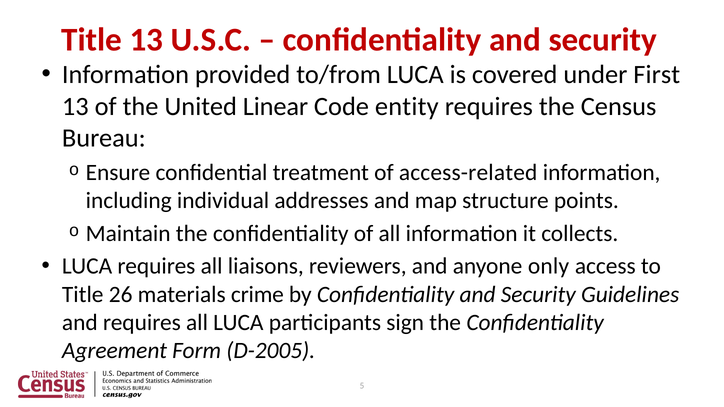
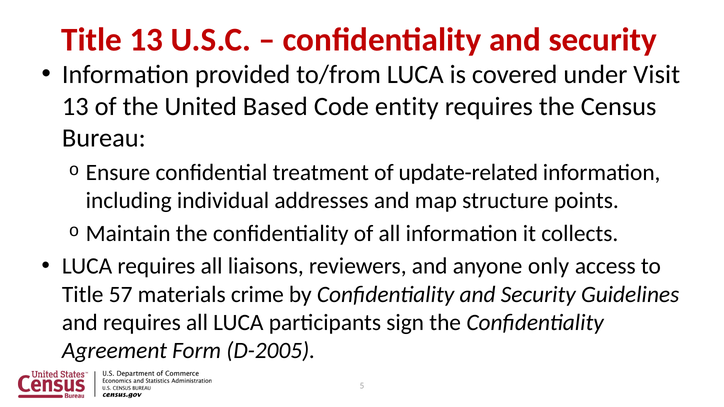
First: First -> Visit
Linear: Linear -> Based
access-related: access-related -> update-related
26: 26 -> 57
